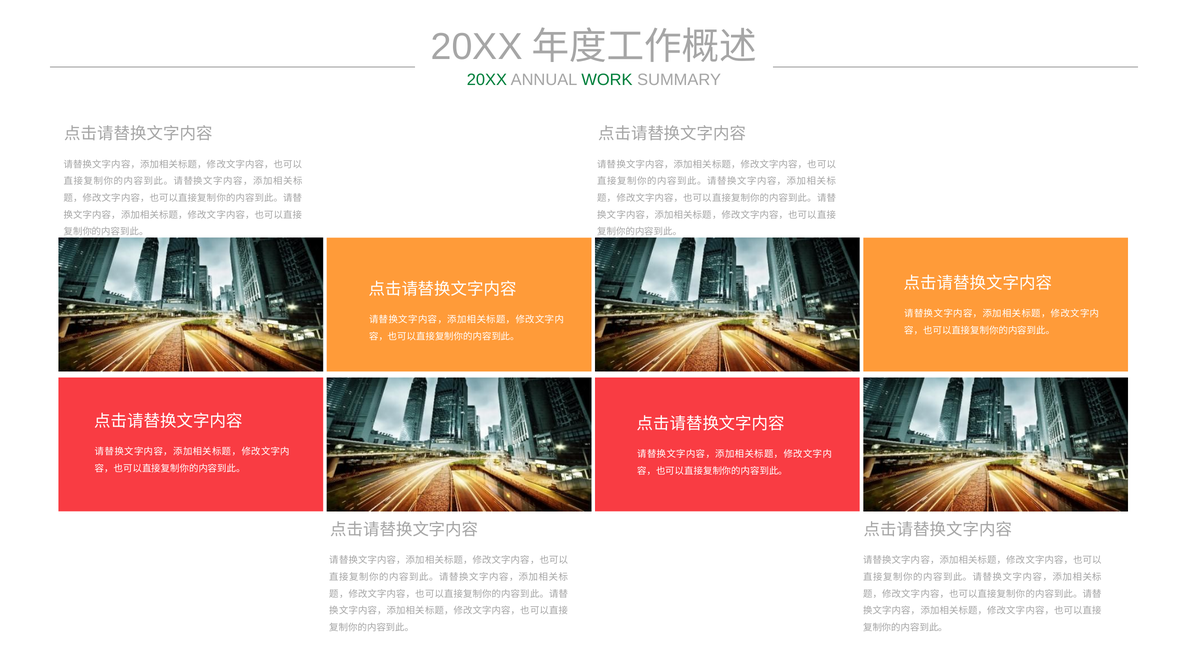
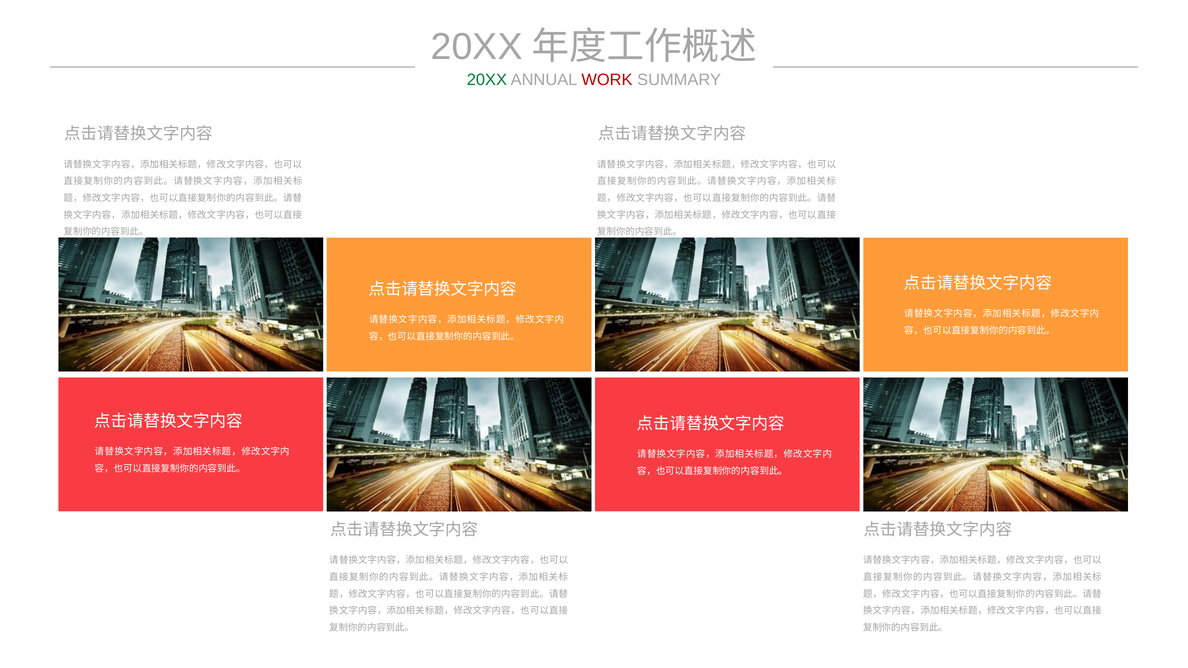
WORK colour: green -> red
